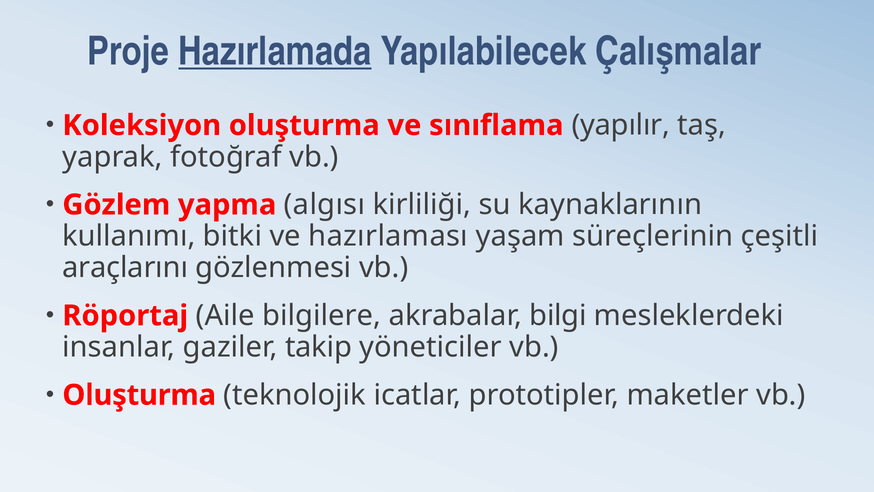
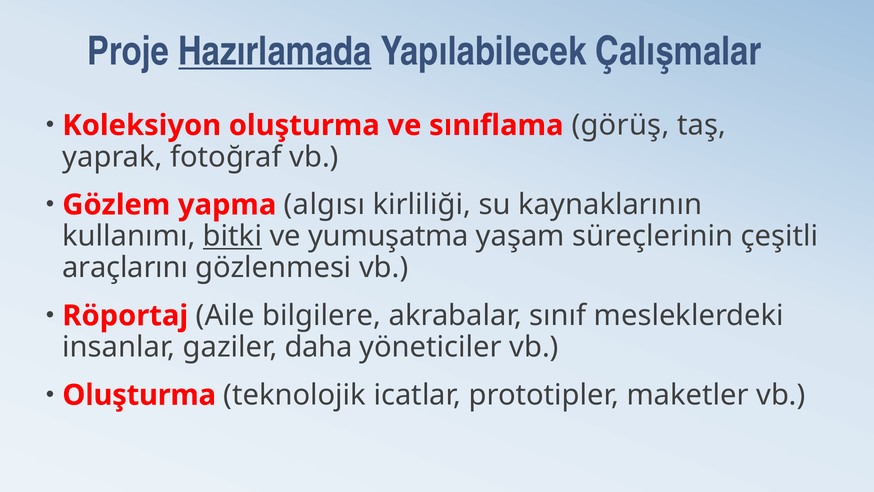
yapılır: yapılır -> görüş
bitki underline: none -> present
hazırlaması: hazırlaması -> yumuşatma
bilgi: bilgi -> sınıf
takip: takip -> daha
